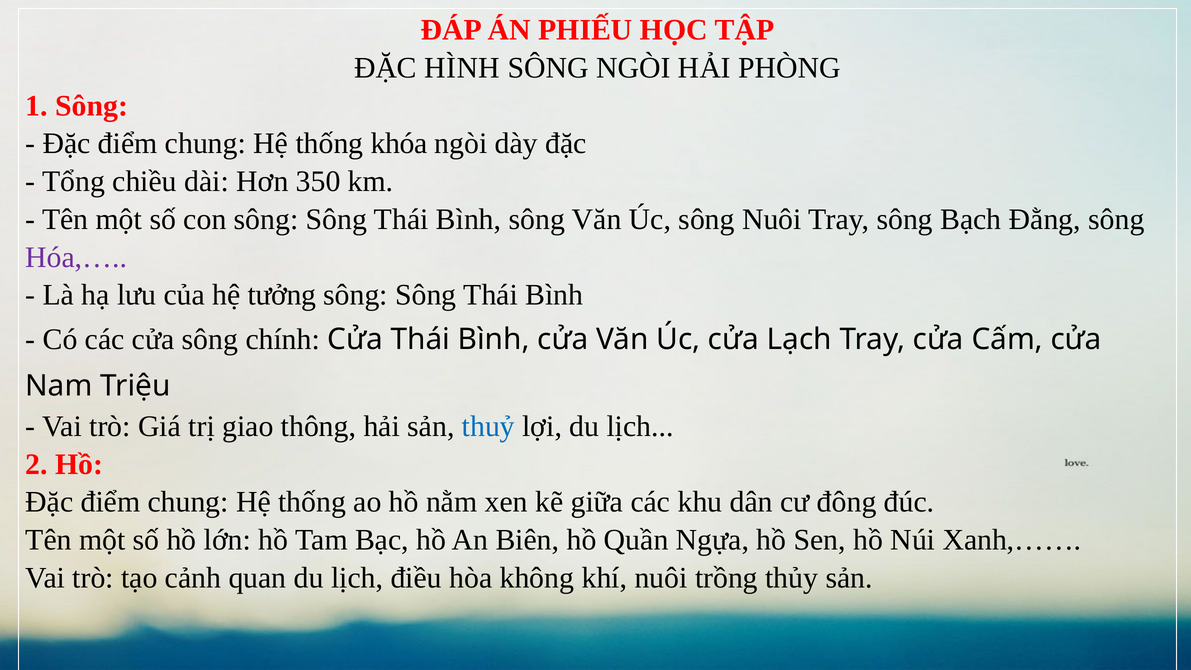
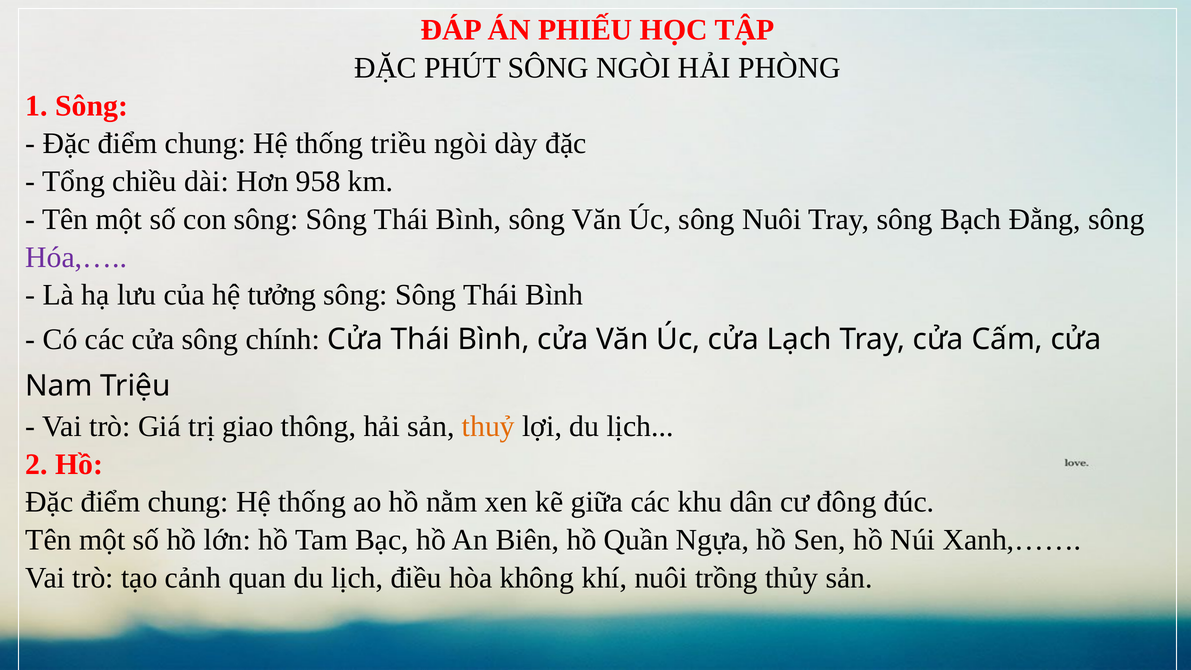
HÌNH: HÌNH -> PHÚT
khóa: khóa -> triều
350: 350 -> 958
thuỷ colour: blue -> orange
